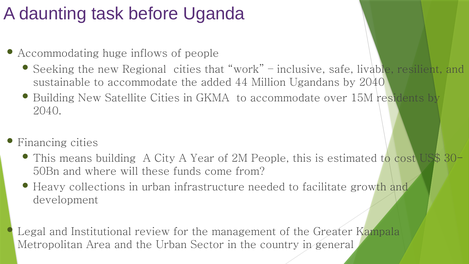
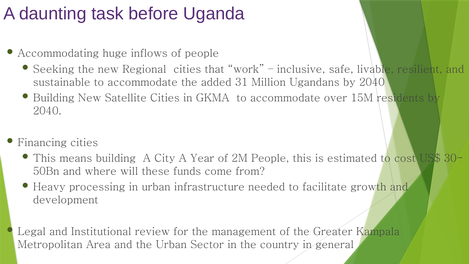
44: 44 -> 31
collections: collections -> processing
